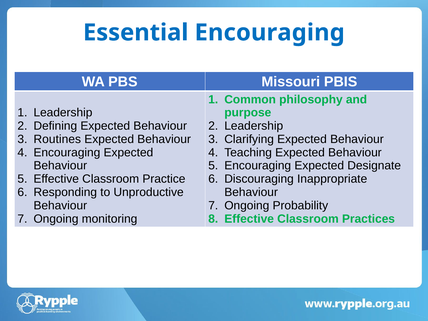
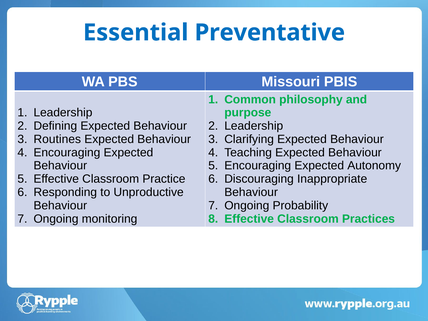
Essential Encouraging: Encouraging -> Preventative
Designate: Designate -> Autonomy
